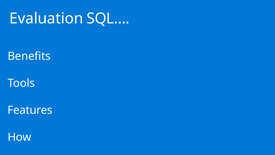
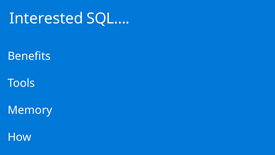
Evaluation: Evaluation -> Interested
Features: Features -> Memory
